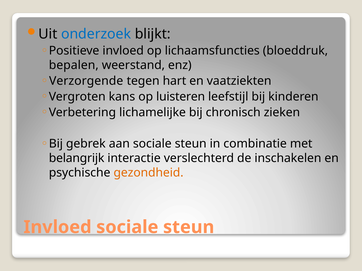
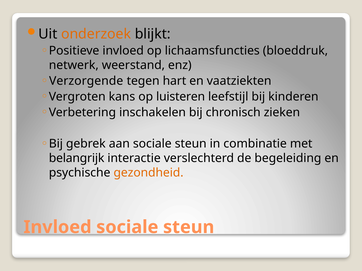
onderzoek colour: blue -> orange
bepalen: bepalen -> netwerk
lichamelijke: lichamelijke -> inschakelen
inschakelen: inschakelen -> begeleiding
